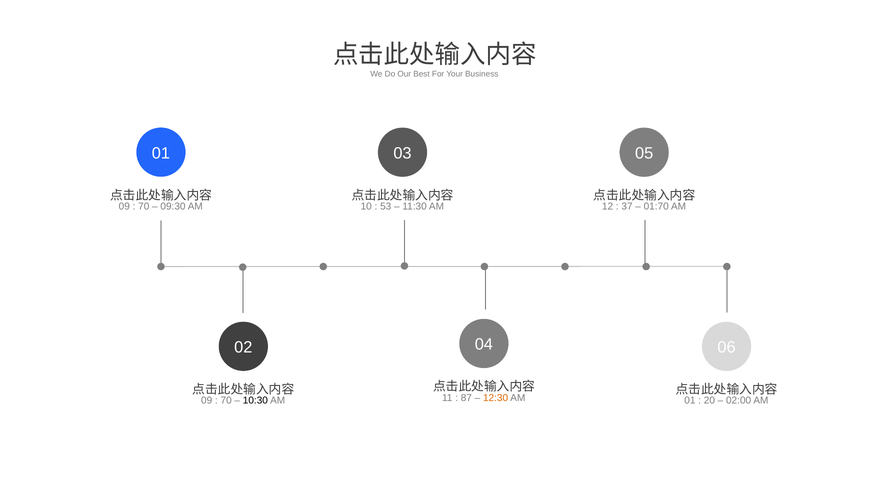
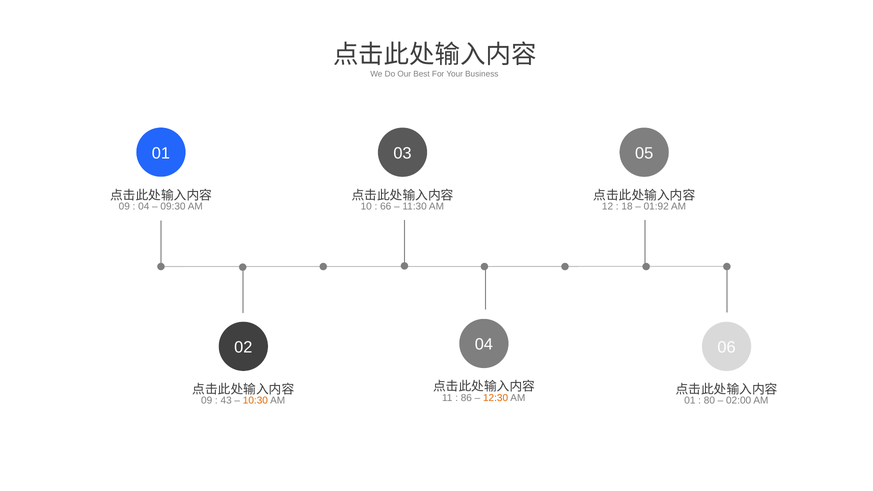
70 at (144, 206): 70 -> 04
53: 53 -> 66
37: 37 -> 18
01:70: 01:70 -> 01:92
87: 87 -> 86
70 at (226, 401): 70 -> 43
10:30 colour: black -> orange
20: 20 -> 80
